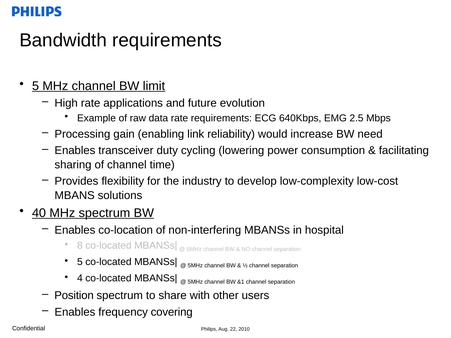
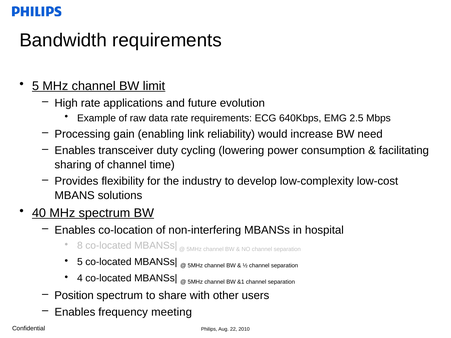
covering: covering -> meeting
